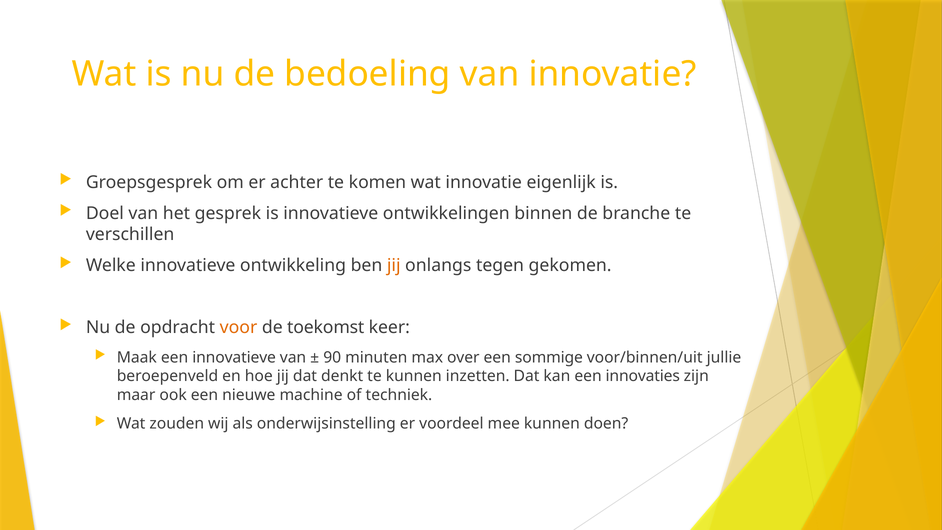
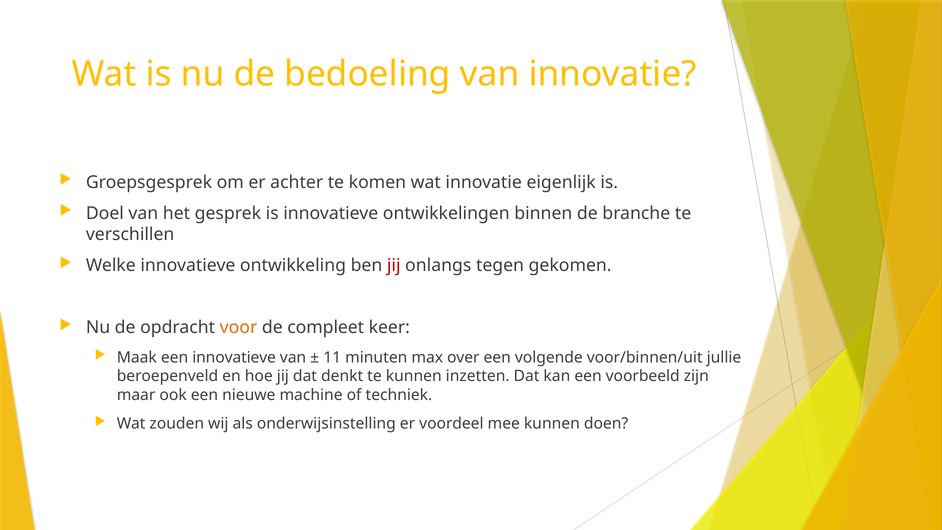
jij at (394, 266) colour: orange -> red
toekomst: toekomst -> compleet
90: 90 -> 11
sommige: sommige -> volgende
innovaties: innovaties -> voorbeeld
